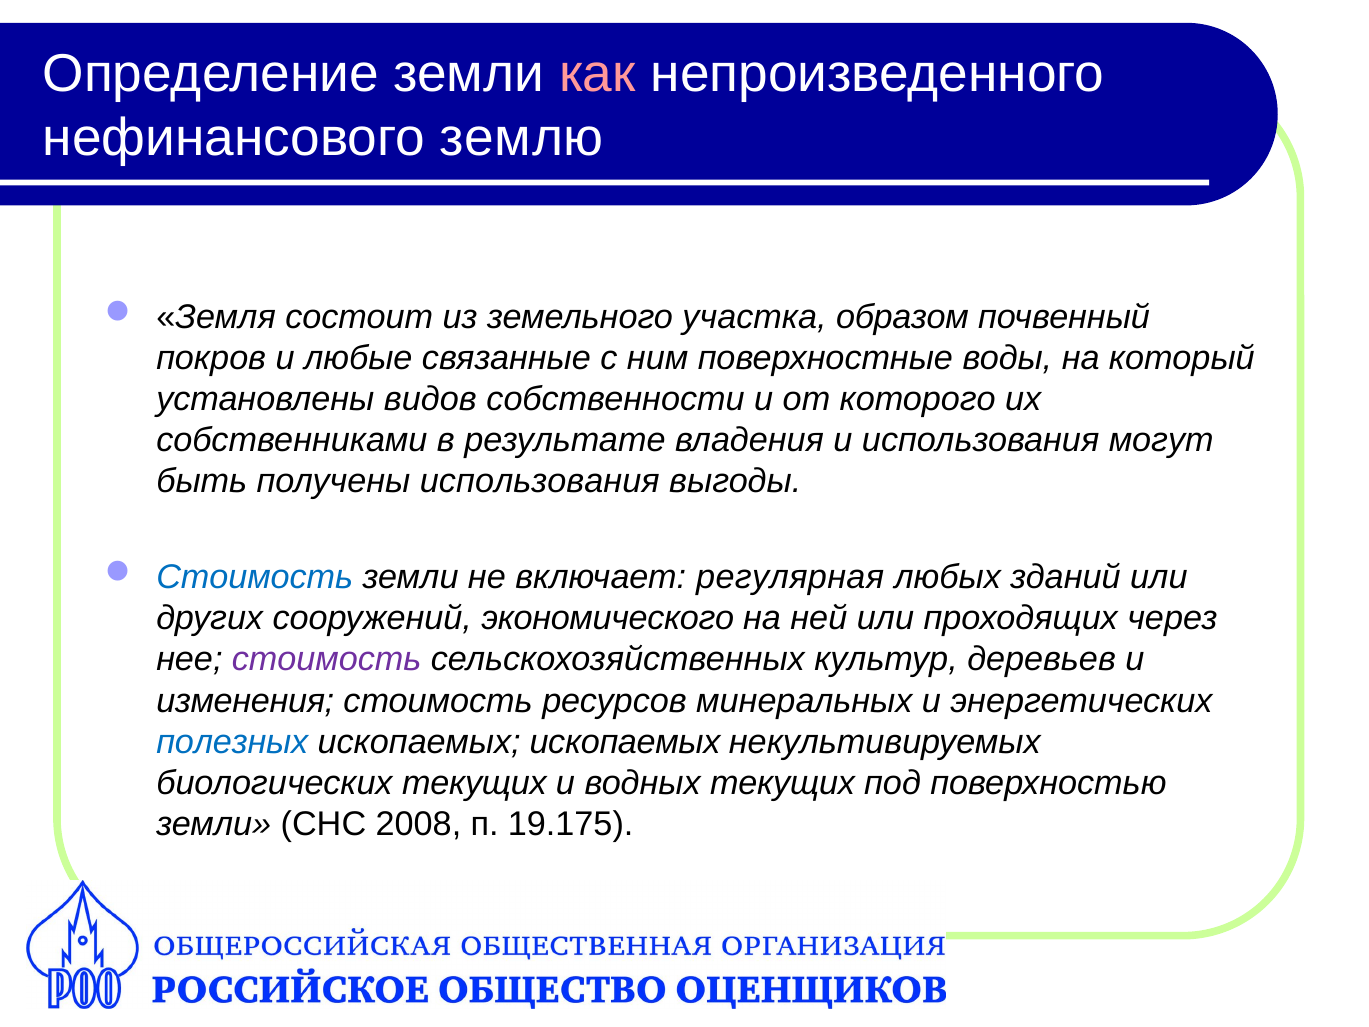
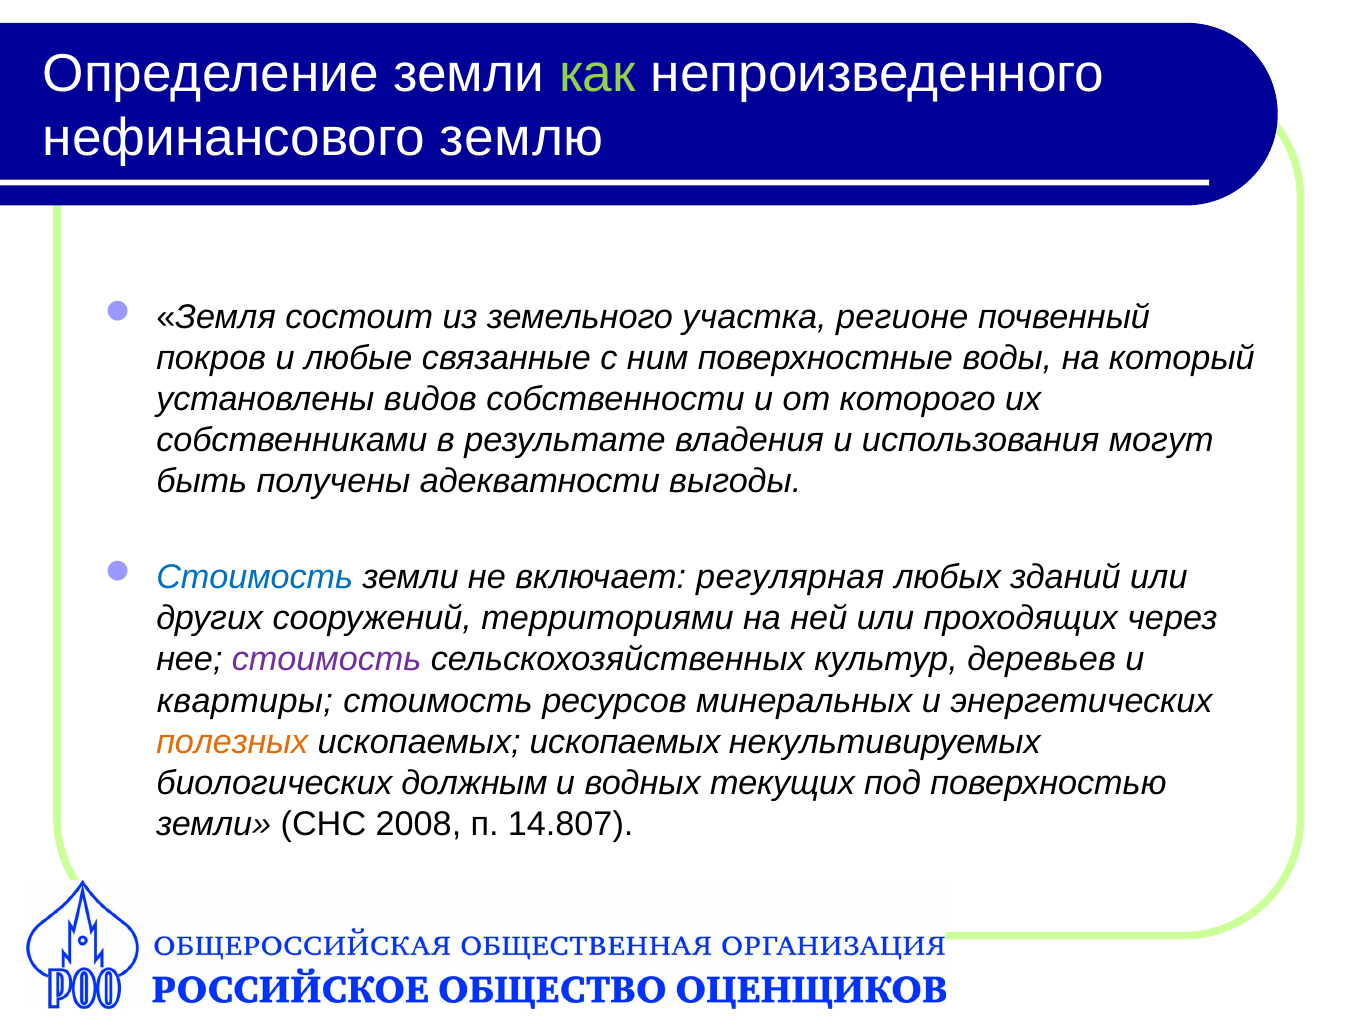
как colour: pink -> light green
образом: образом -> регионе
получены использования: использования -> адекватности
экономического: экономического -> территориями
изменения: изменения -> квартиры
полезных colour: blue -> orange
биологических текущих: текущих -> должным
19.175: 19.175 -> 14.807
